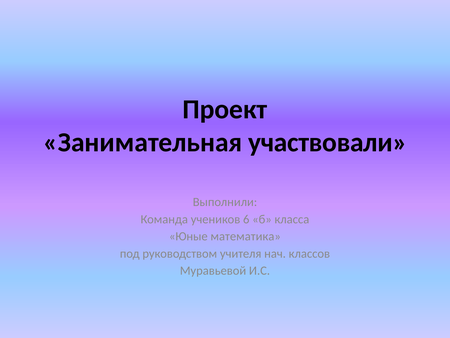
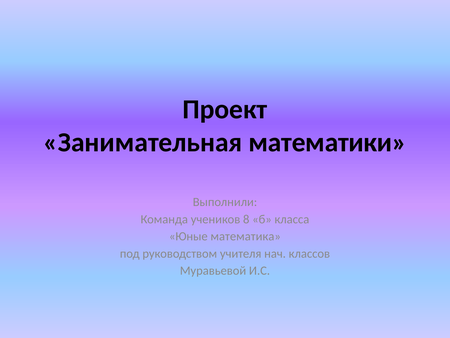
участвовали: участвовали -> математики
6: 6 -> 8
